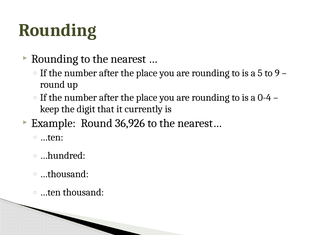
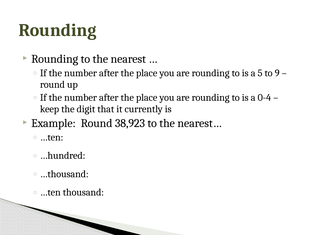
36,926: 36,926 -> 38,923
